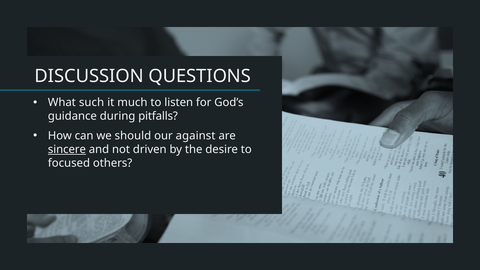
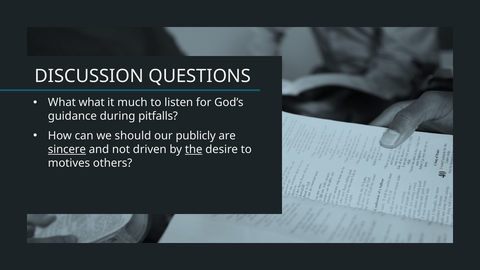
What such: such -> what
against: against -> publicly
the underline: none -> present
focused: focused -> motives
